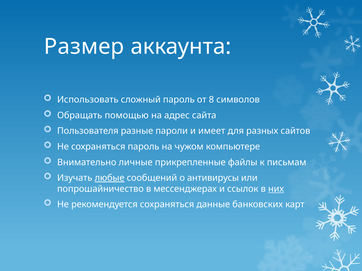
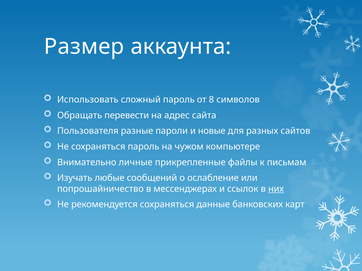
помощью: помощью -> перевести
имеет: имеет -> новые
любые underline: present -> none
антивирусы: антивирусы -> ослабление
